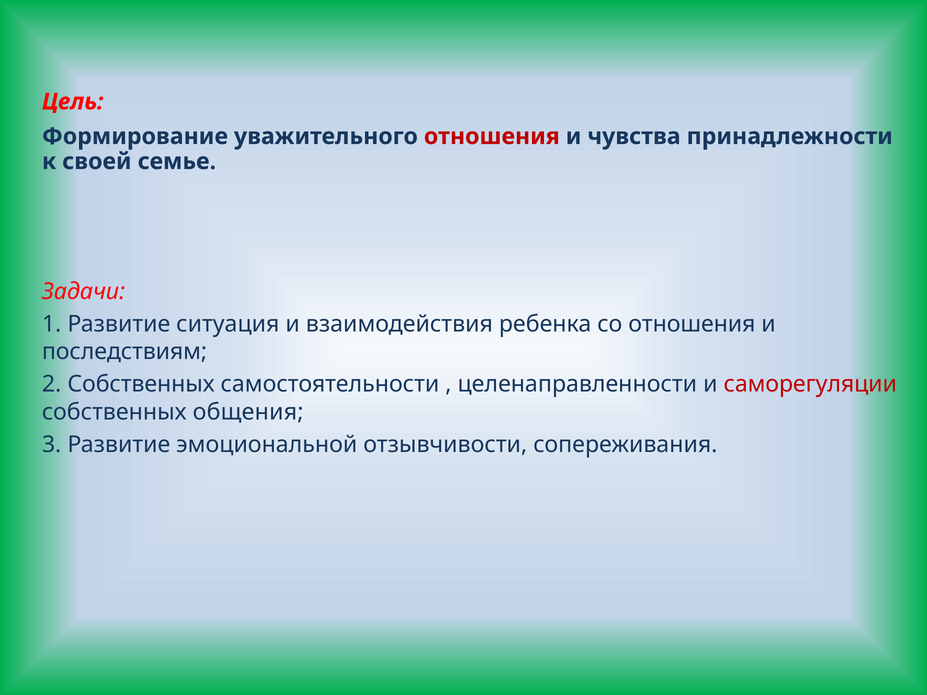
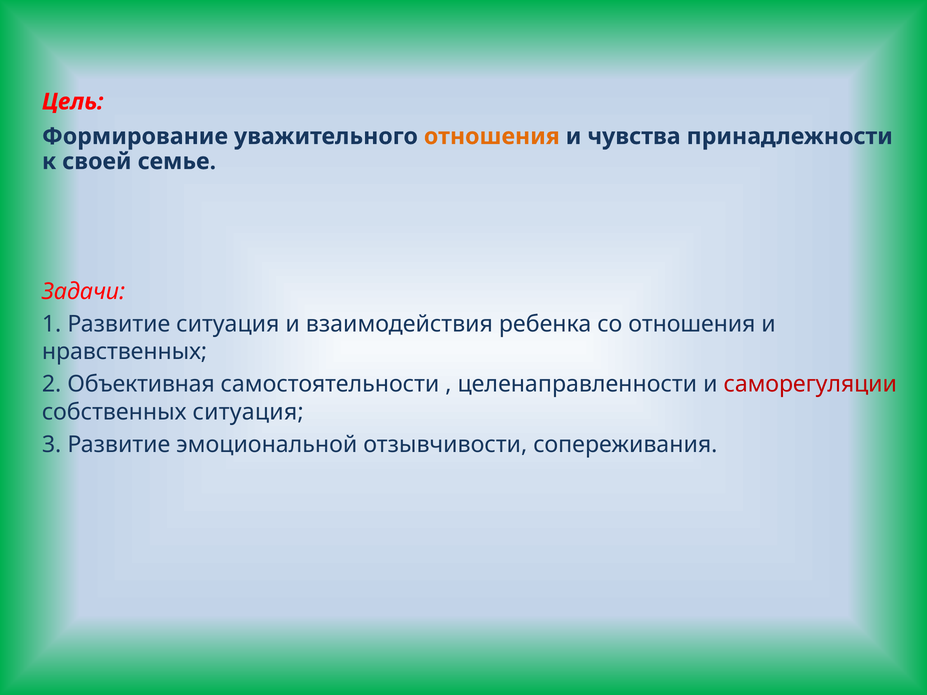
отношения at (492, 136) colour: red -> orange
последствиям: последствиям -> нравственных
2 Собственных: Собственных -> Объективная
собственных общения: общения -> ситуация
